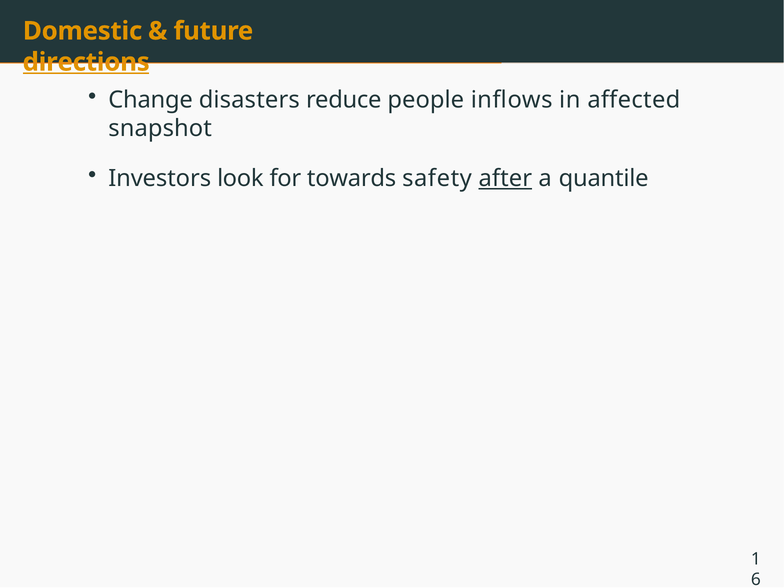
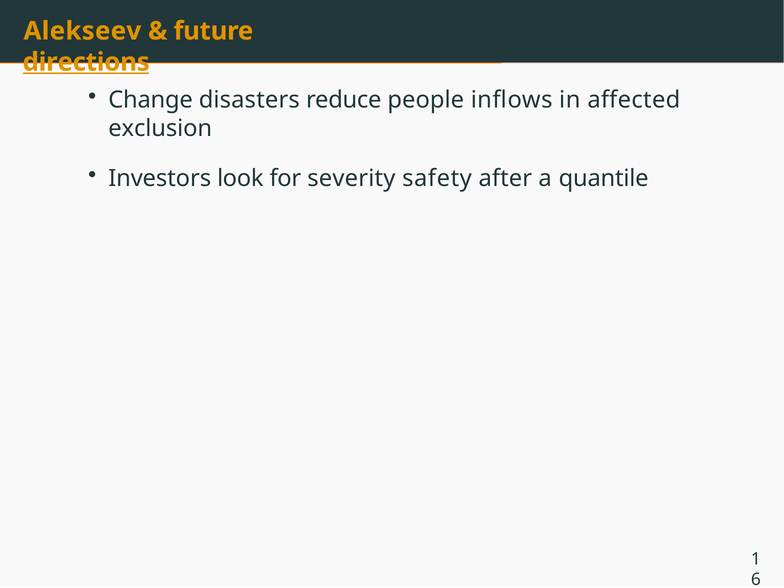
Domestic: Domestic -> Alekseev
snapshot: snapshot -> exclusion
towards: towards -> severity
after underline: present -> none
